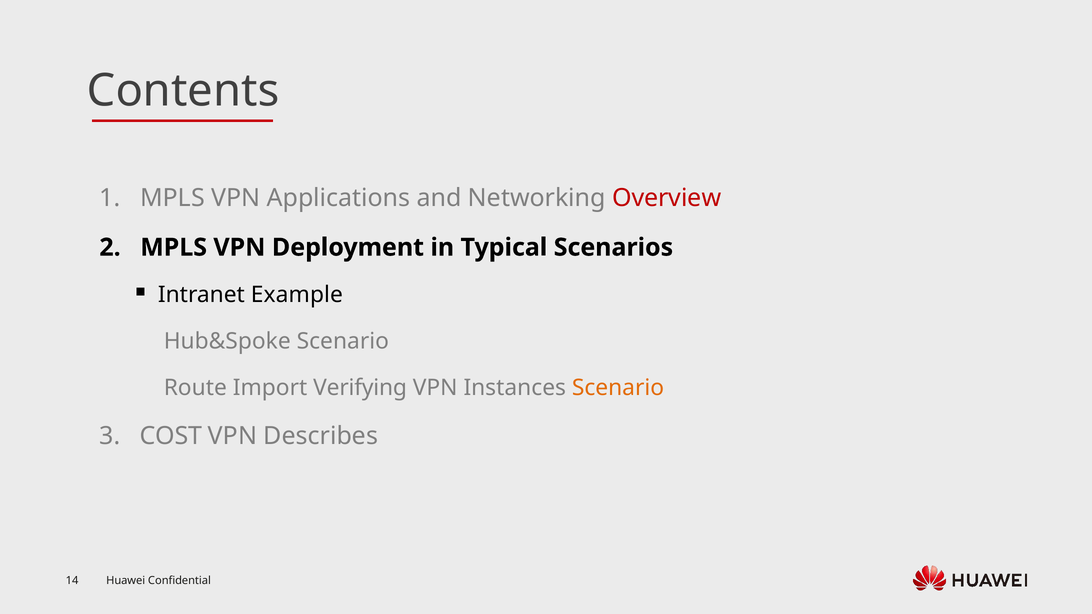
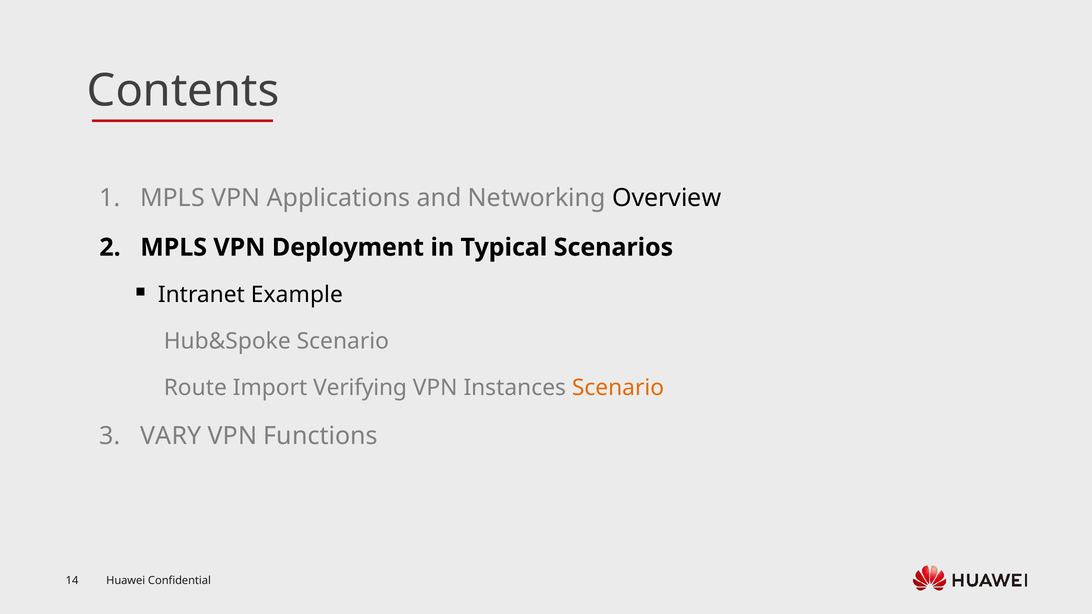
Overview colour: red -> black
COST: COST -> VARY
Describes: Describes -> Functions
